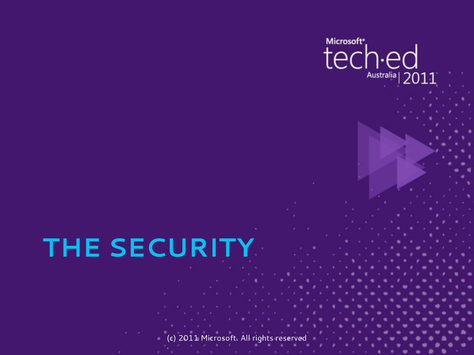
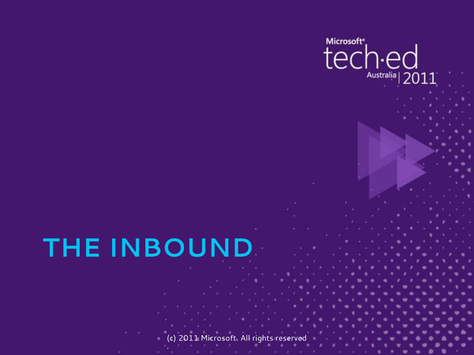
SECURITY: SECURITY -> INBOUND
